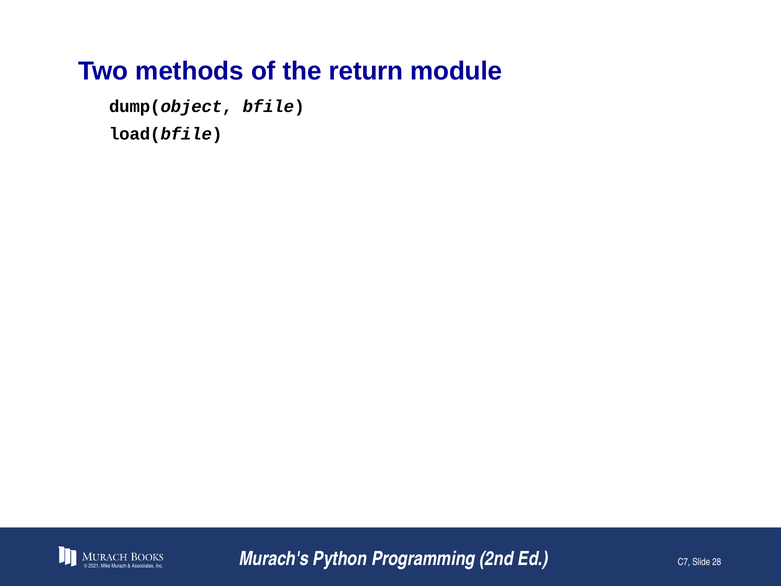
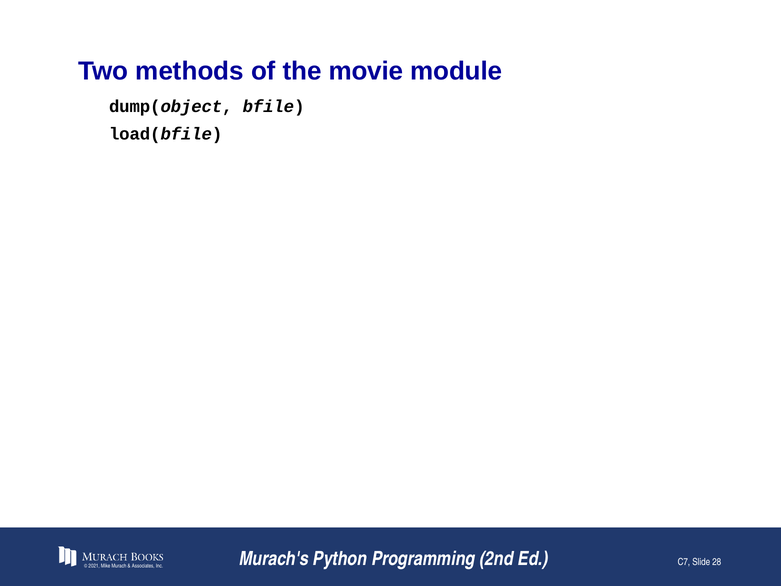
return: return -> movie
